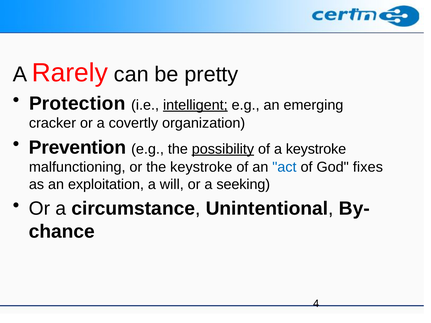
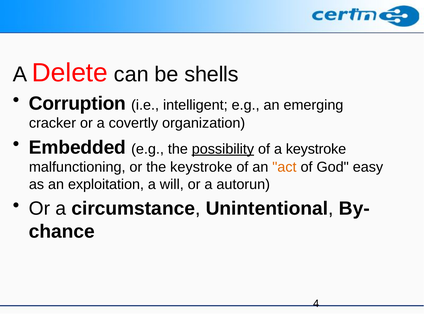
Rarely: Rarely -> Delete
pretty: pretty -> shells
Protection: Protection -> Corruption
intelligent underline: present -> none
Prevention: Prevention -> Embedded
act colour: blue -> orange
fixes: fixes -> easy
seeking: seeking -> autorun
